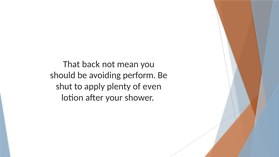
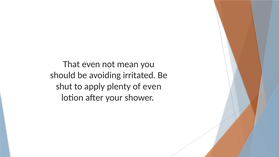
That back: back -> even
perform: perform -> irritated
